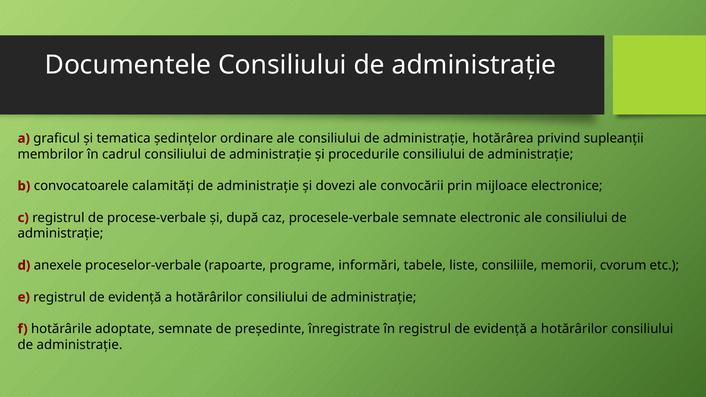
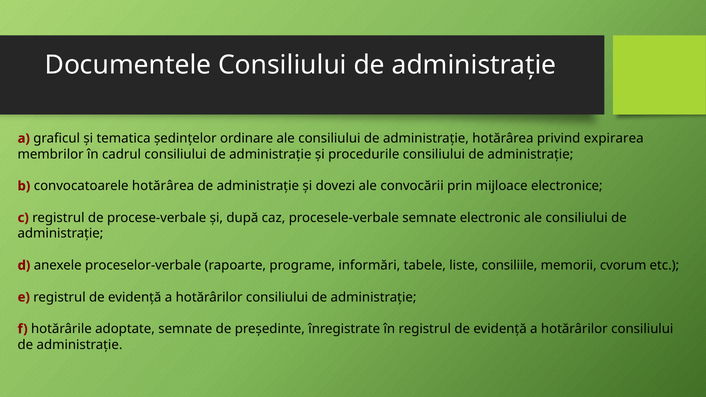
supleanții: supleanții -> expirarea
convocatoarele calamități: calamități -> hotărârea
